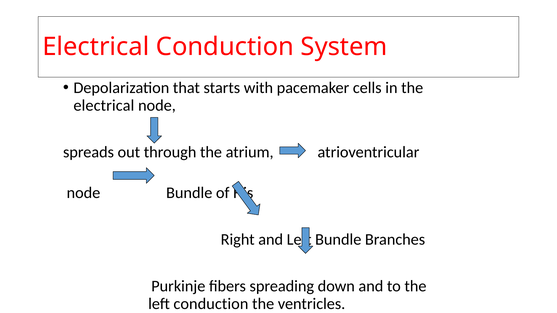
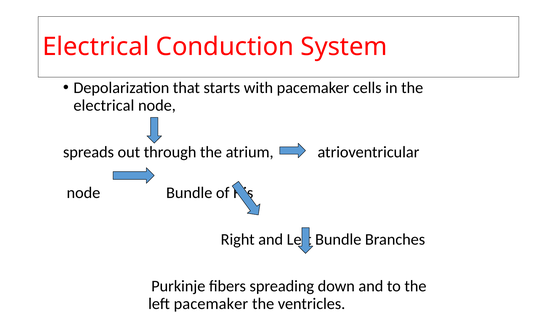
left conduction: conduction -> pacemaker
